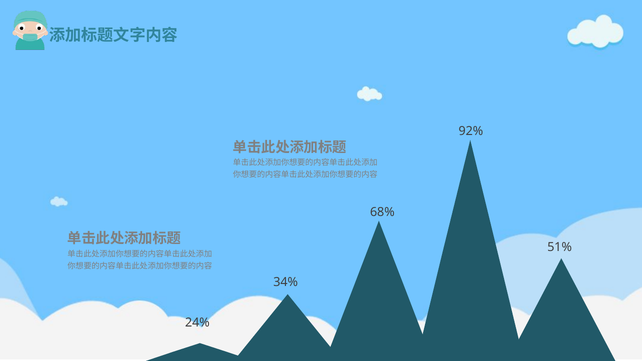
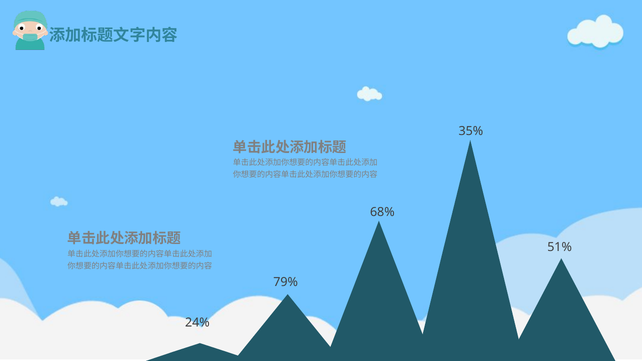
92%: 92% -> 35%
34%: 34% -> 79%
